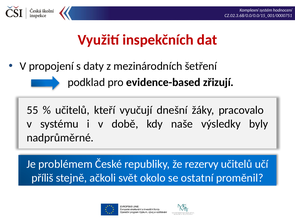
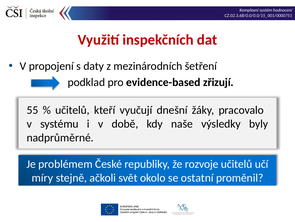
rezervy: rezervy -> rozvoje
příliš: příliš -> míry
